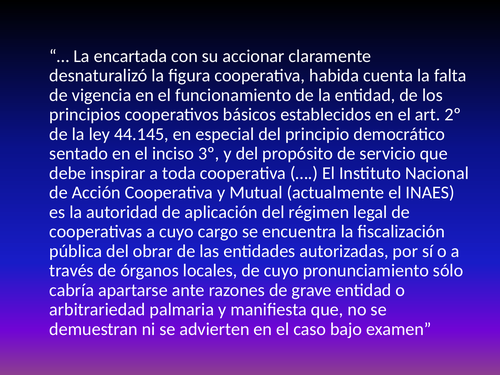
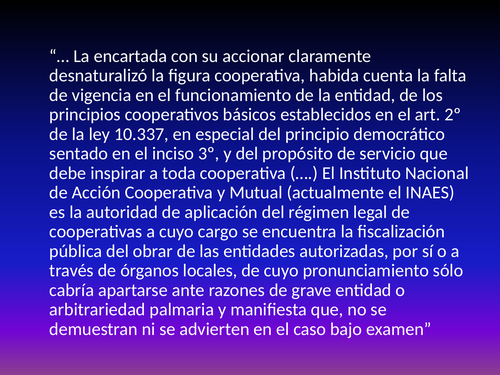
44.145: 44.145 -> 10.337
